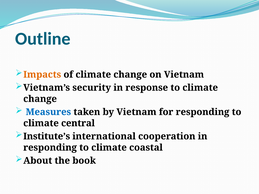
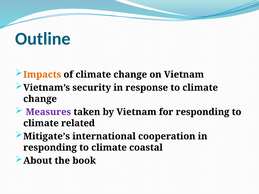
Measures colour: blue -> purple
central: central -> related
Institute’s: Institute’s -> Mitigate’s
